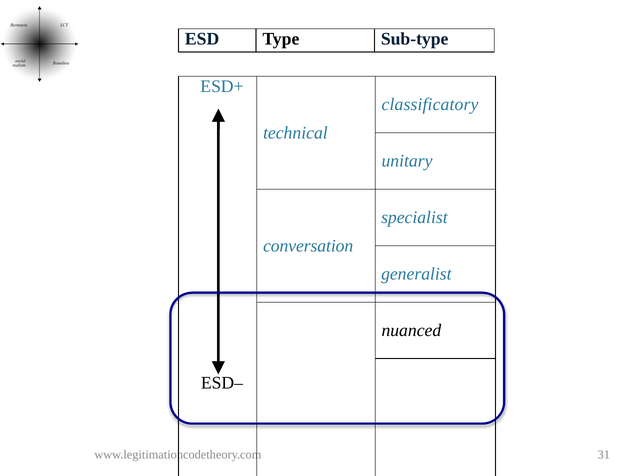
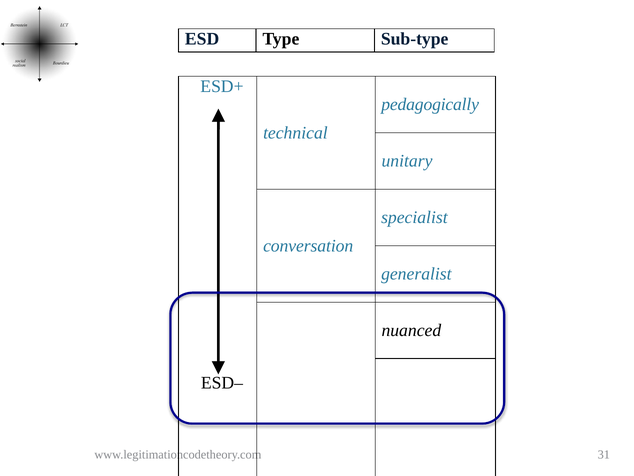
classificatory: classificatory -> pedagogically
